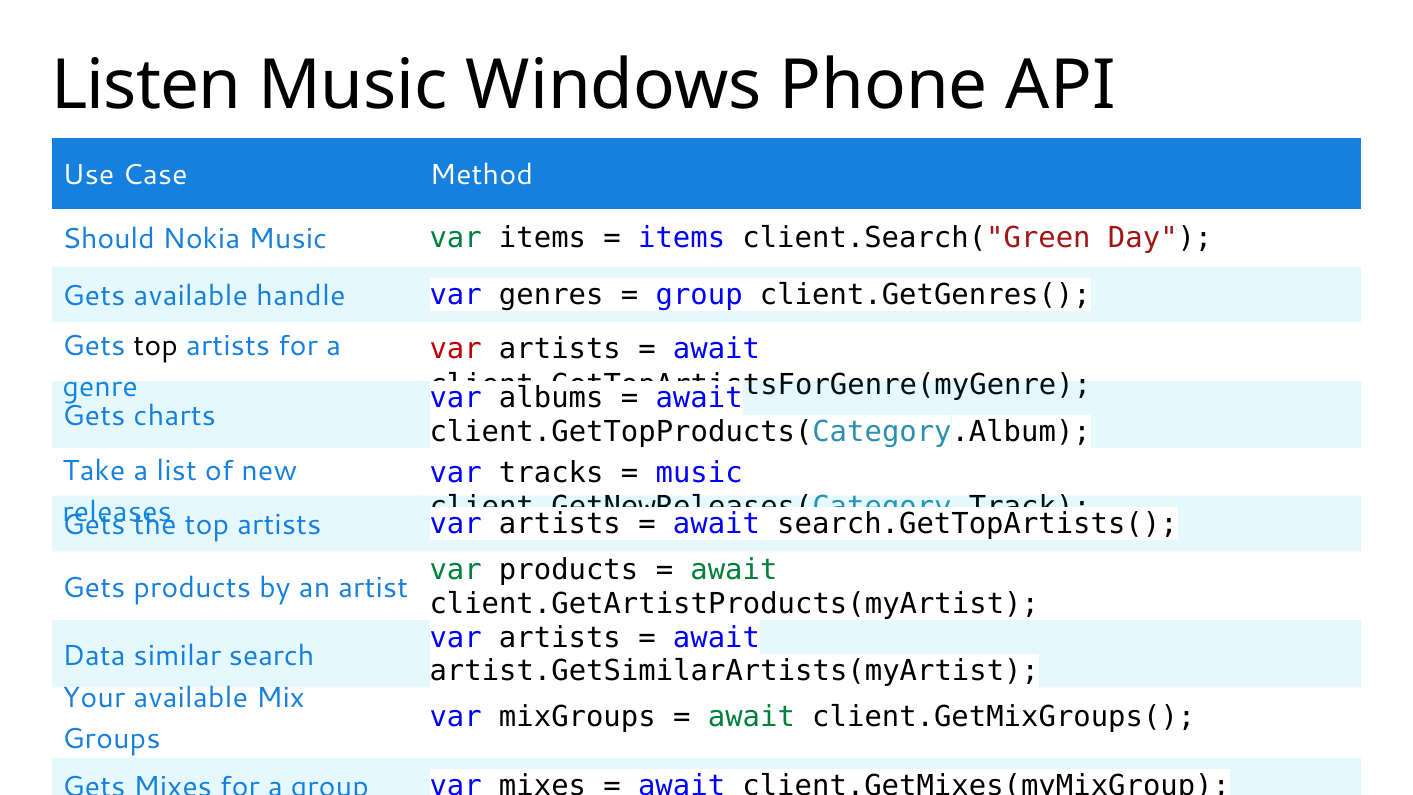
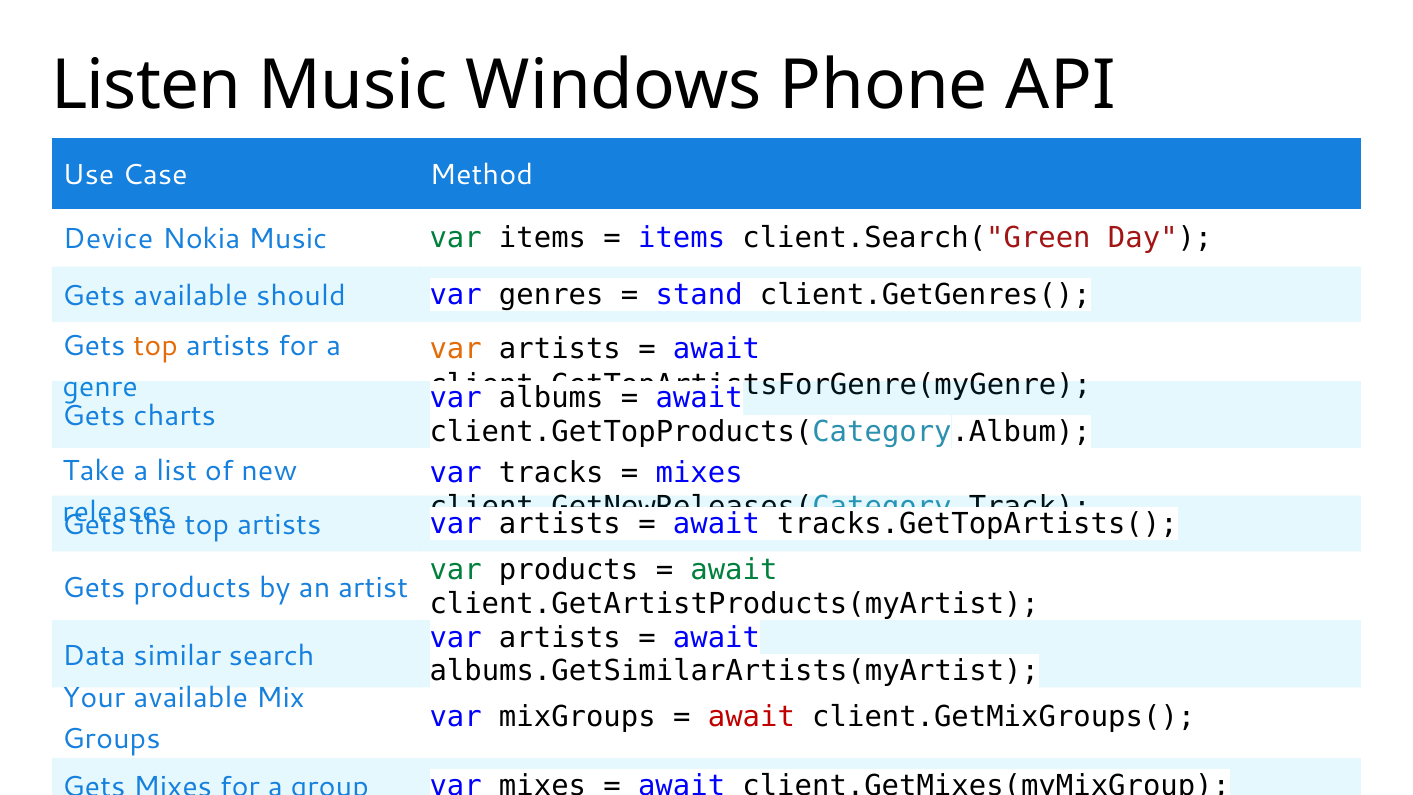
Should: Should -> Device
handle: handle -> should
group at (699, 295): group -> stand
top at (156, 346) colour: black -> orange
var at (456, 348) colour: red -> orange
music at (699, 473): music -> mixes
search.GetTopArtists(: search.GetTopArtists( -> tracks.GetTopArtists(
artist.GetSimilarArtists(myArtist: artist.GetSimilarArtists(myArtist -> albums.GetSimilarArtists(myArtist
await at (751, 717) colour: green -> red
